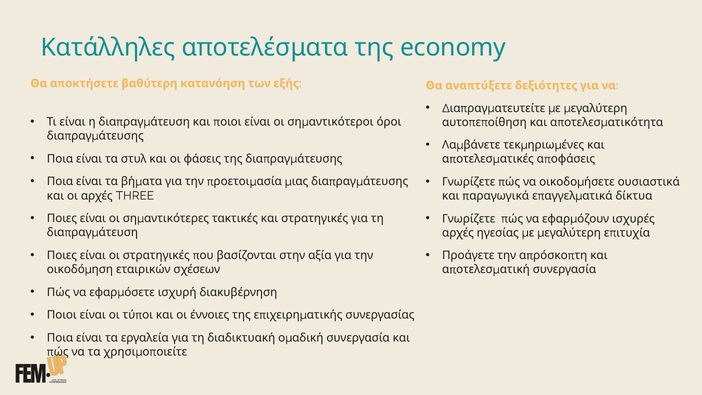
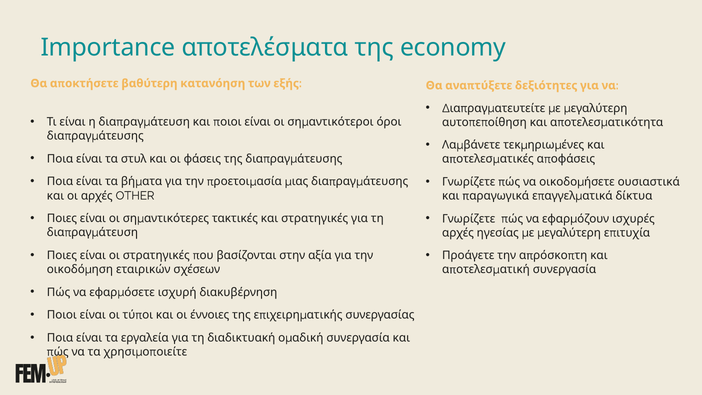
Κατάλληλες: Κατάλληλες -> Importance
THREE: THREE -> OTHER
